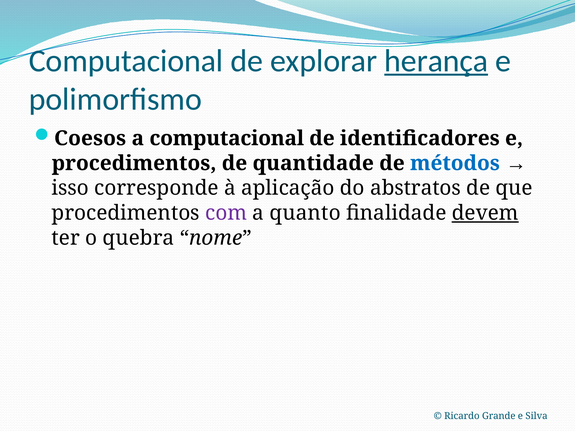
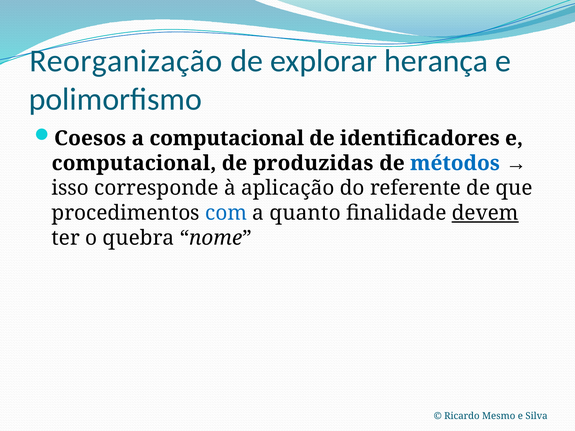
Computacional at (126, 61): Computacional -> Reorganização
herança underline: present -> none
procedimentos at (134, 163): procedimentos -> computacional
quantidade: quantidade -> produzidas
abstratos: abstratos -> referente
com colour: purple -> blue
Grande: Grande -> Mesmo
